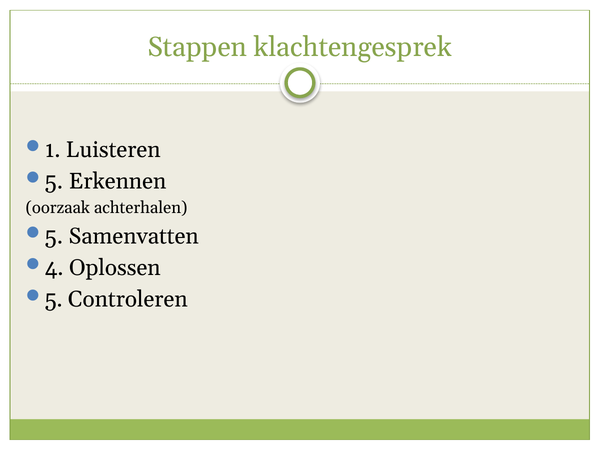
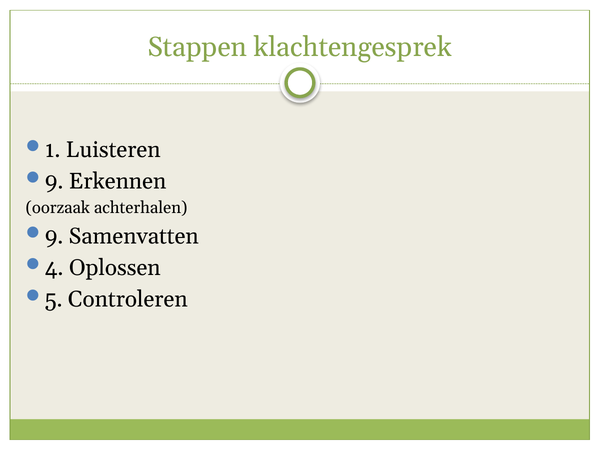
5 at (54, 181): 5 -> 9
5 at (54, 236): 5 -> 9
